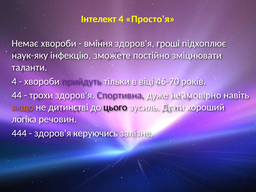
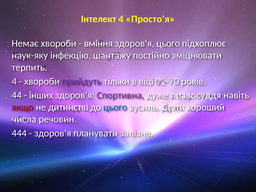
здоров'я гроші: гроші -> цього
зможете: зможете -> шантажу
таланти: таланти -> терпить
46-70: 46-70 -> 72-70
трохи: трохи -> інших
неймовірно: неймовірно -> правосуддя
якщо colour: orange -> red
цього at (115, 107) colour: black -> blue
логіка: логіка -> числа
керуючись: керуючись -> планувати
